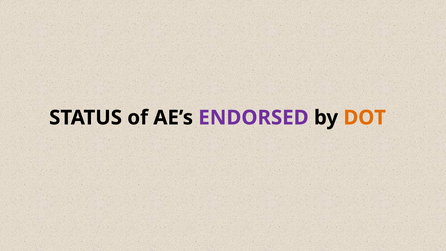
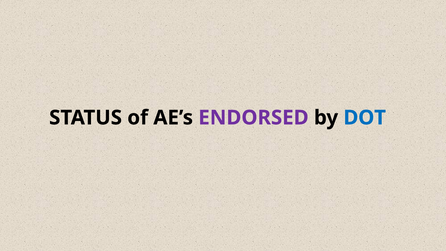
DOT colour: orange -> blue
